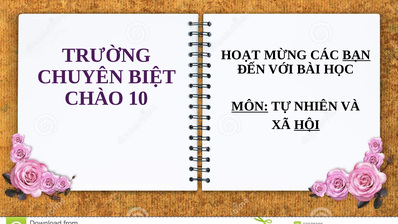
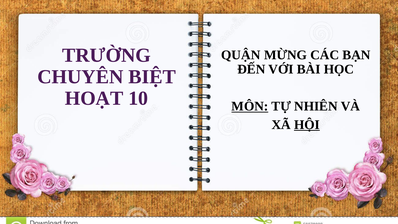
HOẠT: HOẠT -> QUẬN
BẠN underline: present -> none
CHÀO: CHÀO -> HOẠT
